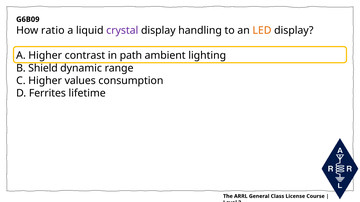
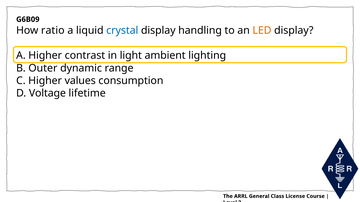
crystal colour: purple -> blue
path: path -> light
Shield: Shield -> Outer
Ferrites: Ferrites -> Voltage
